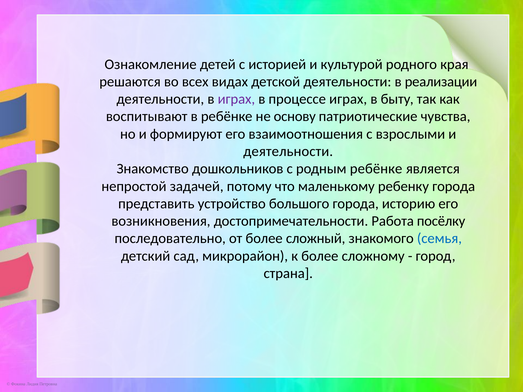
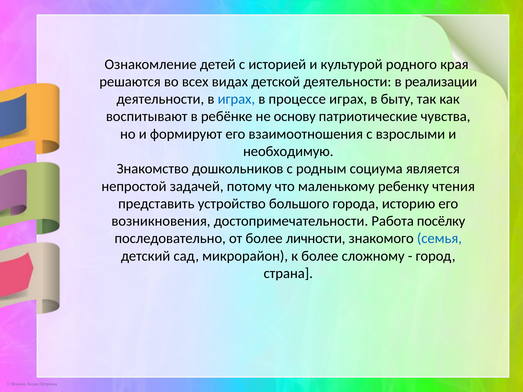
играх at (236, 99) colour: purple -> blue
деятельности at (288, 151): деятельности -> необходимую
родным ребёнке: ребёнке -> социума
ребенку города: города -> чтения
сложный: сложный -> личности
